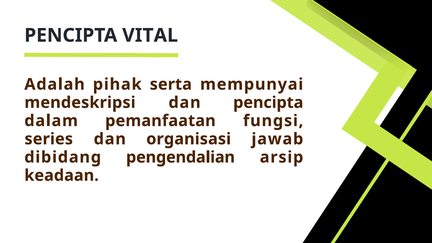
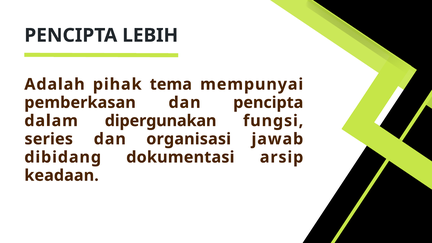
VITAL: VITAL -> LEBIH
serta: serta -> tema
mendeskripsi: mendeskripsi -> pemberkasan
pemanfaatan: pemanfaatan -> dipergunakan
pengendalian: pengendalian -> dokumentasi
